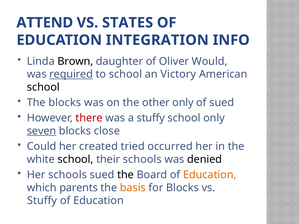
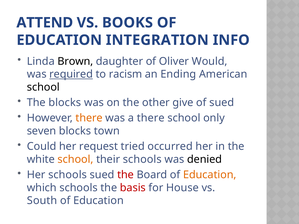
STATES: STATES -> BOOKS
to school: school -> racism
Victory: Victory -> Ending
other only: only -> give
there at (89, 118) colour: red -> orange
a stuffy: stuffy -> there
seven underline: present -> none
close: close -> town
created: created -> request
school at (75, 159) colour: black -> orange
the at (126, 175) colour: black -> red
which parents: parents -> schools
basis colour: orange -> red
for Blocks: Blocks -> House
Stuffy at (42, 201): Stuffy -> South
